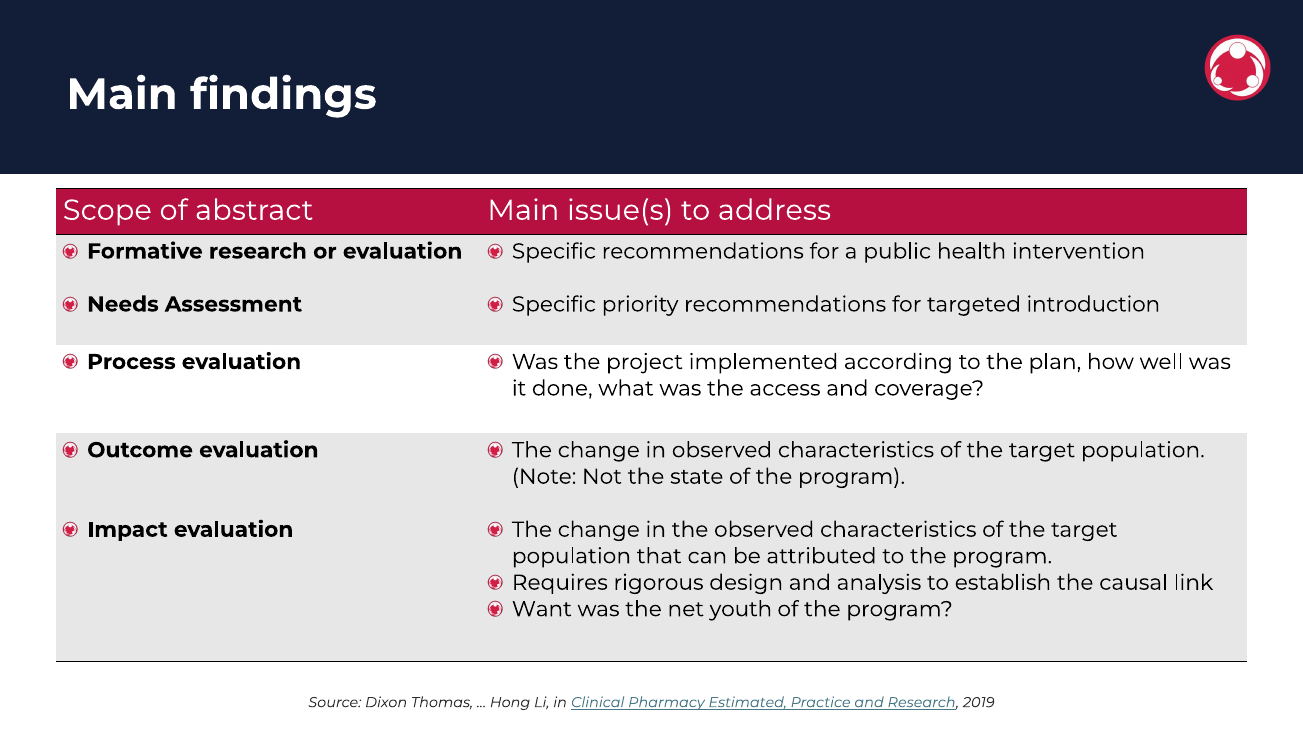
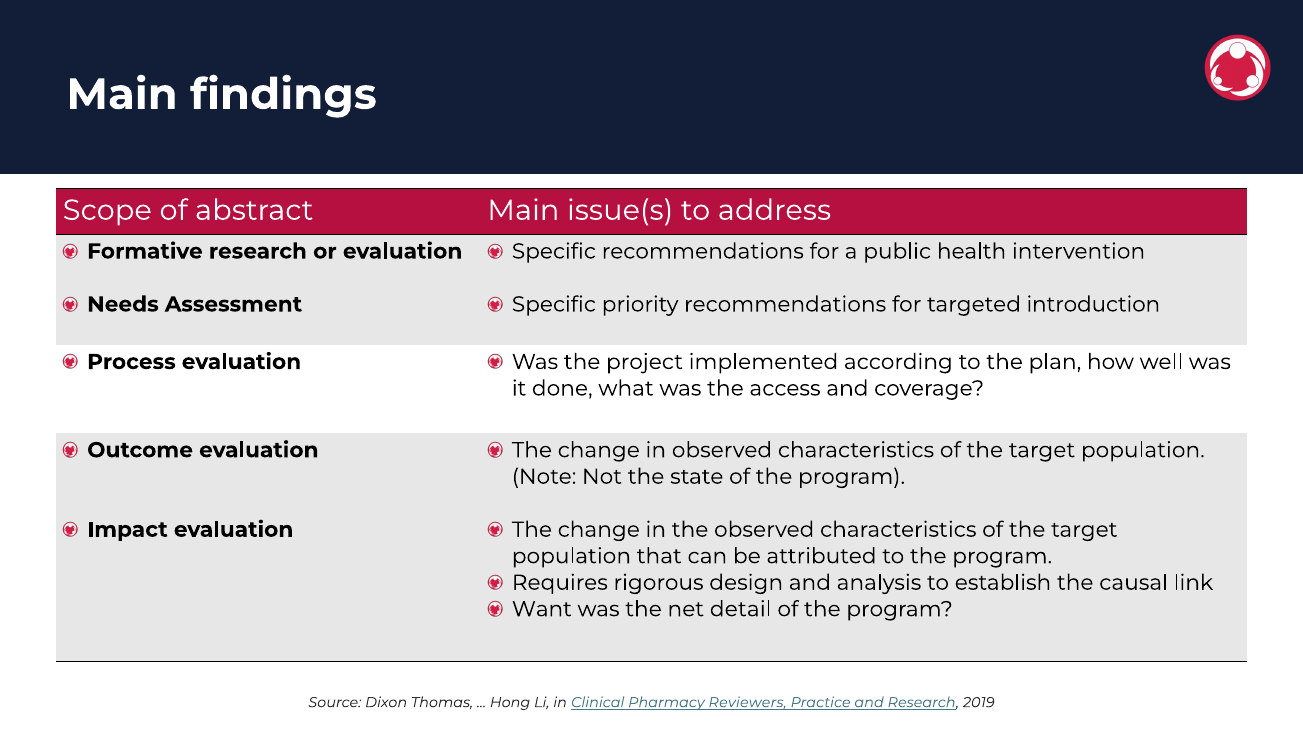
youth: youth -> detail
Estimated: Estimated -> Reviewers
